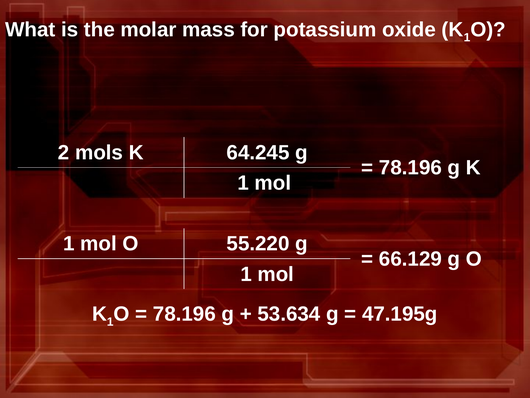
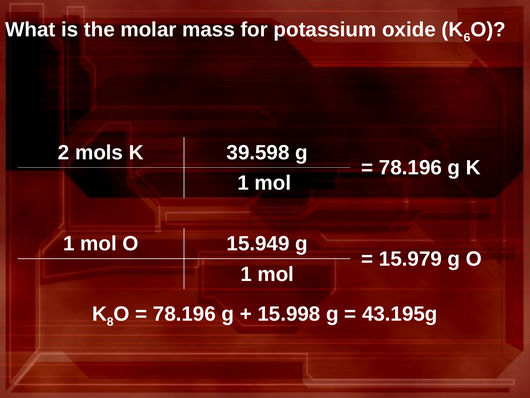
oxide K 1: 1 -> 6
64.245: 64.245 -> 39.598
55.220: 55.220 -> 15.949
66.129: 66.129 -> 15.979
1 at (110, 322): 1 -> 8
53.634: 53.634 -> 15.998
47.195g: 47.195g -> 43.195g
